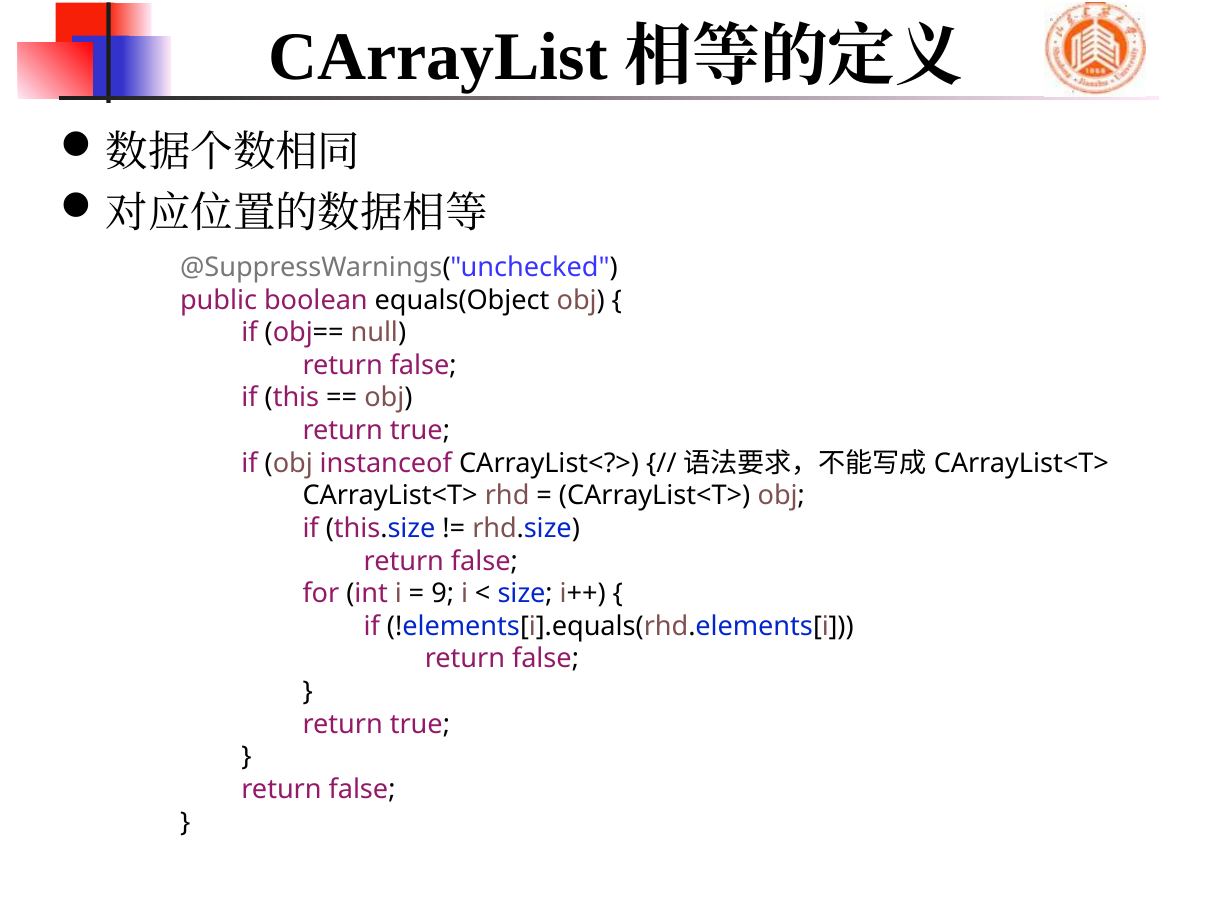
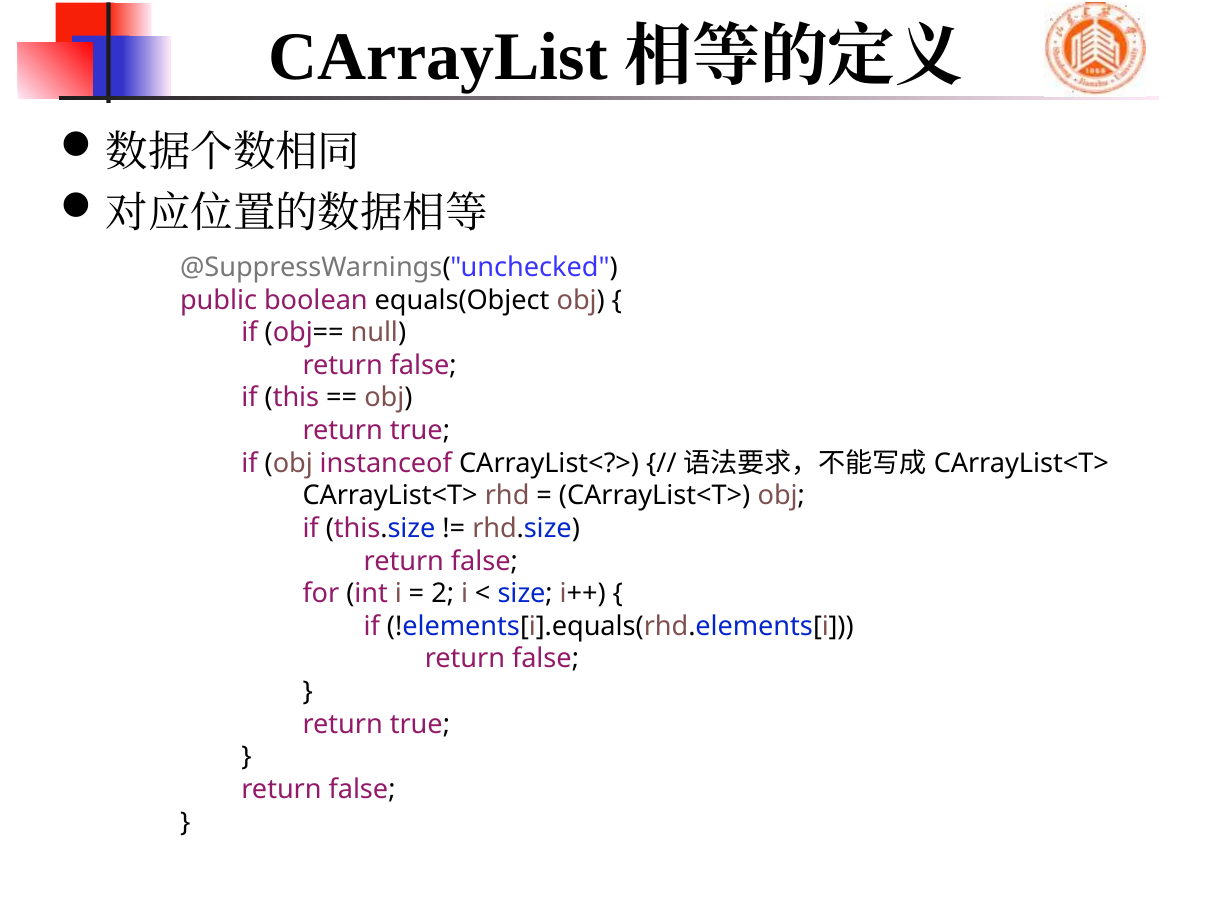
9: 9 -> 2
